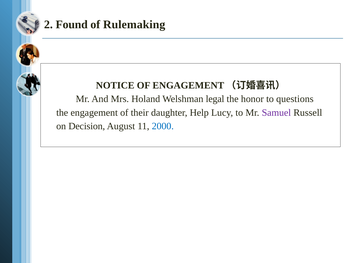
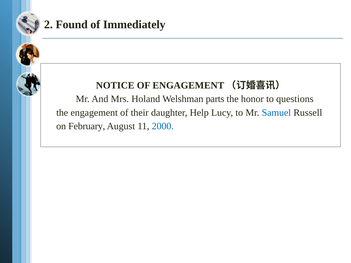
Rulemaking: Rulemaking -> Immediately
legal: legal -> parts
Samuel colour: purple -> blue
Decision: Decision -> February
